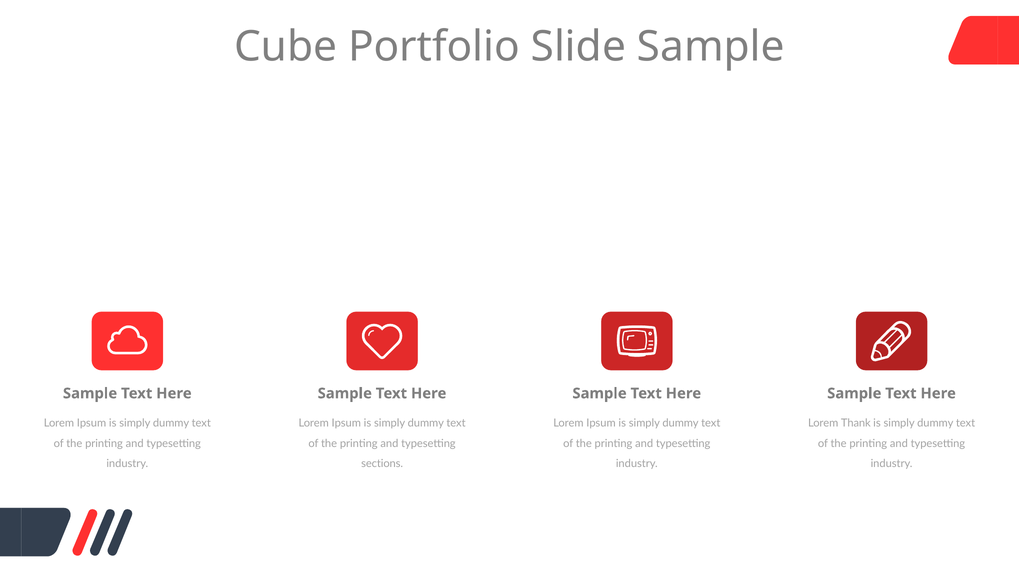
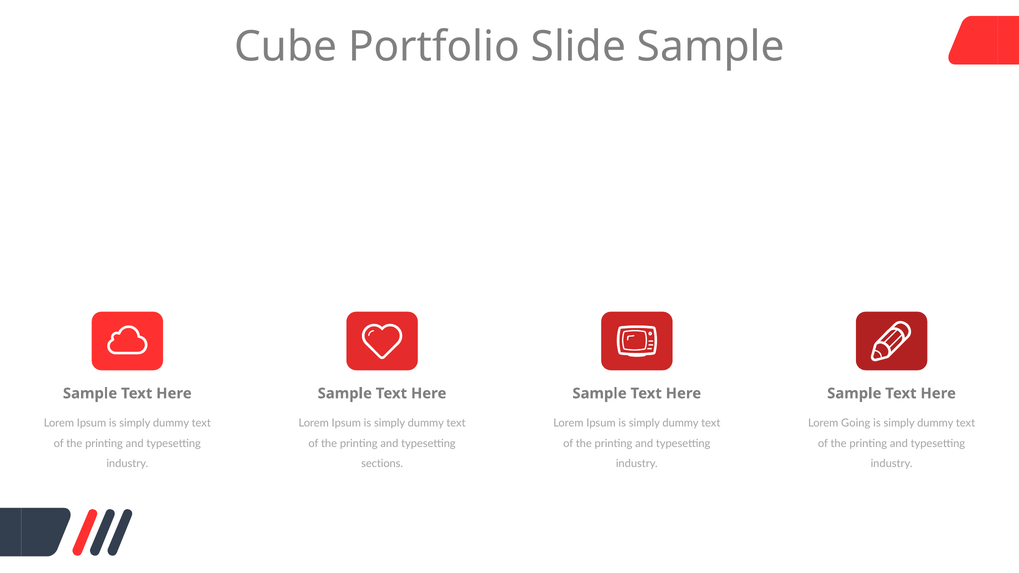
Thank: Thank -> Going
